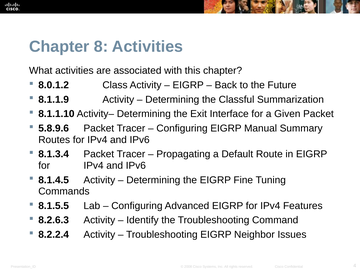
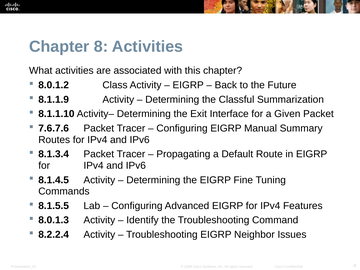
5.8.9.6: 5.8.9.6 -> 7.6.7.6
8.2.6.3: 8.2.6.3 -> 8.0.1.3
